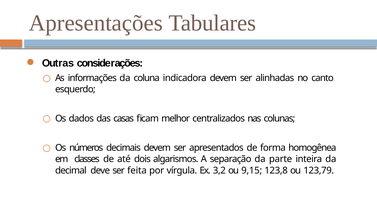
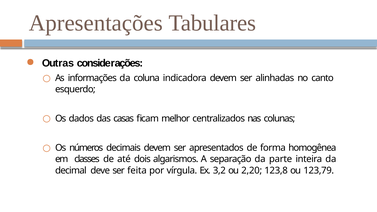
9,15: 9,15 -> 2,20
